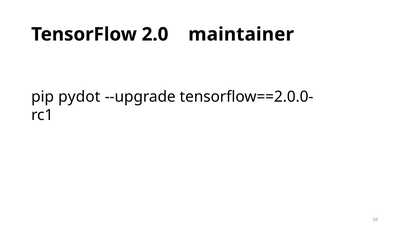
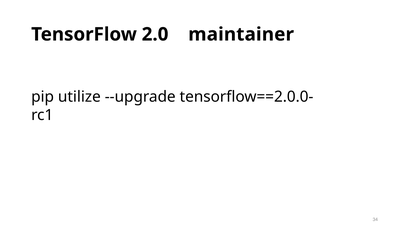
pydot: pydot -> utilize
